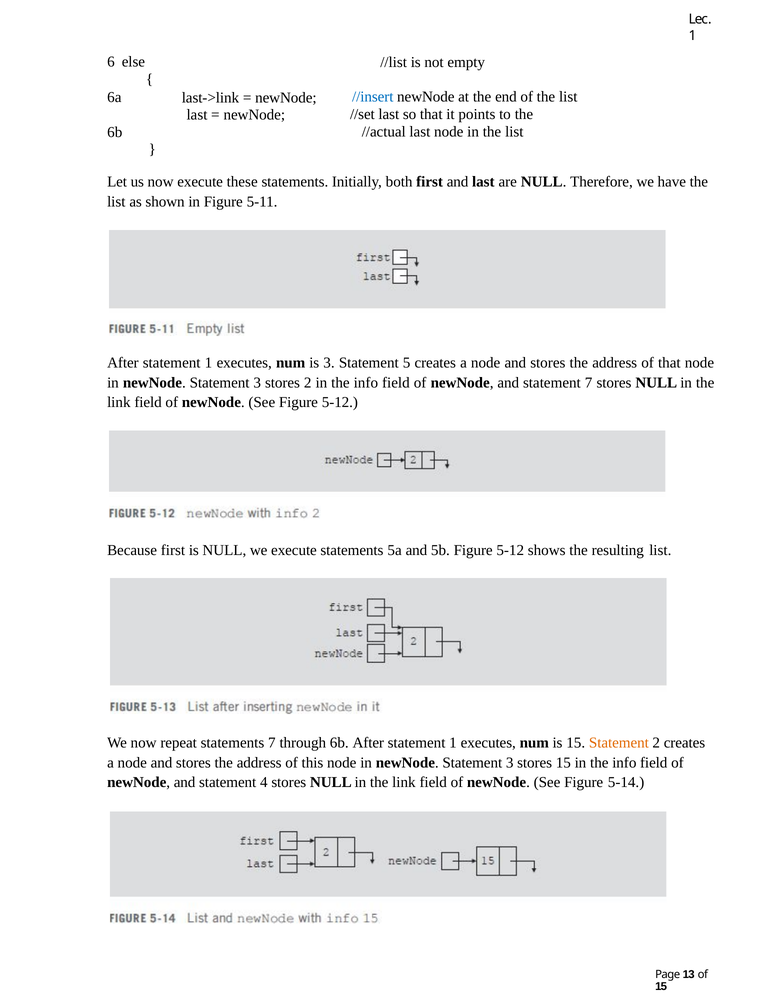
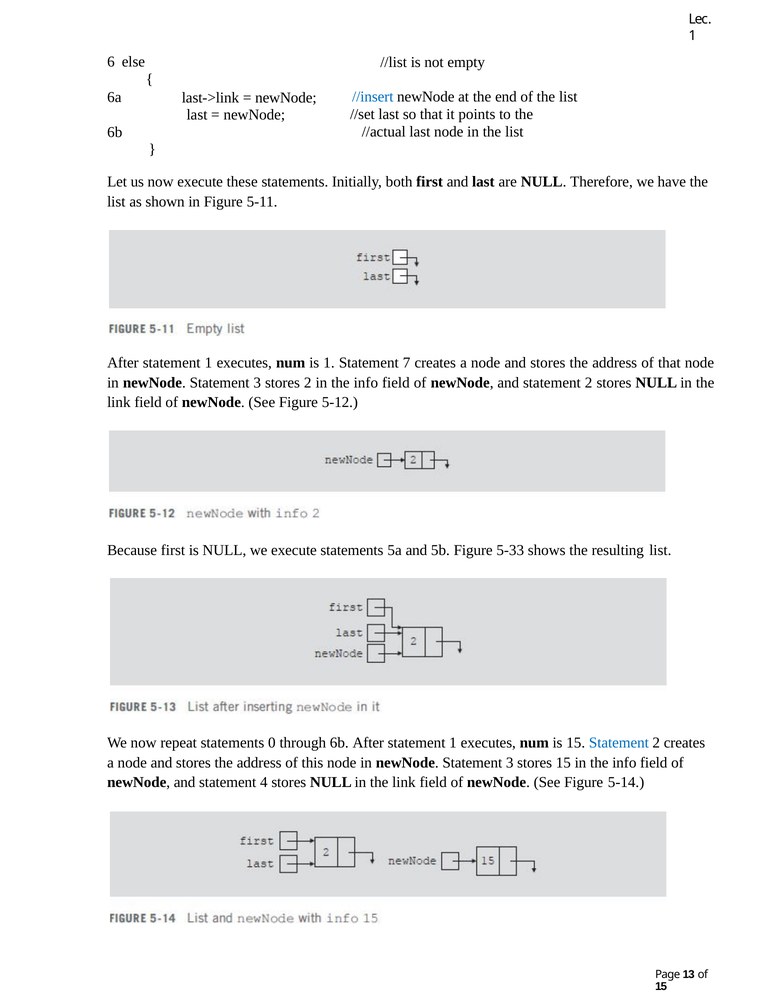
is 3: 3 -> 1
5: 5 -> 7
and statement 7: 7 -> 2
5b Figure 5-12: 5-12 -> 5-33
statements 7: 7 -> 0
Statement at (619, 742) colour: orange -> blue
